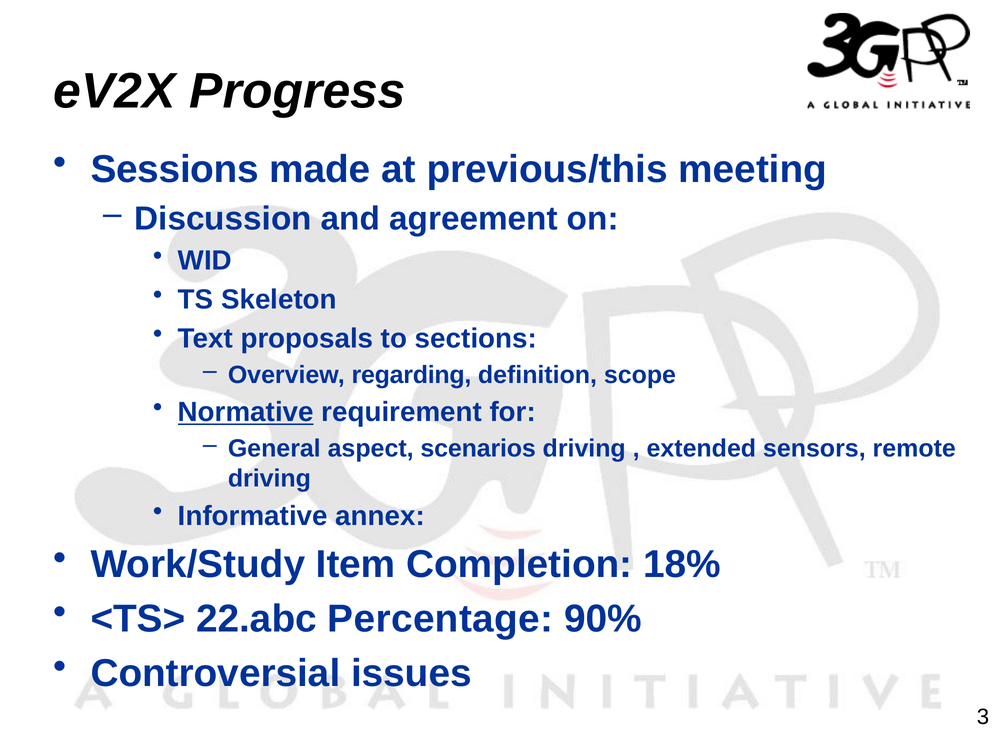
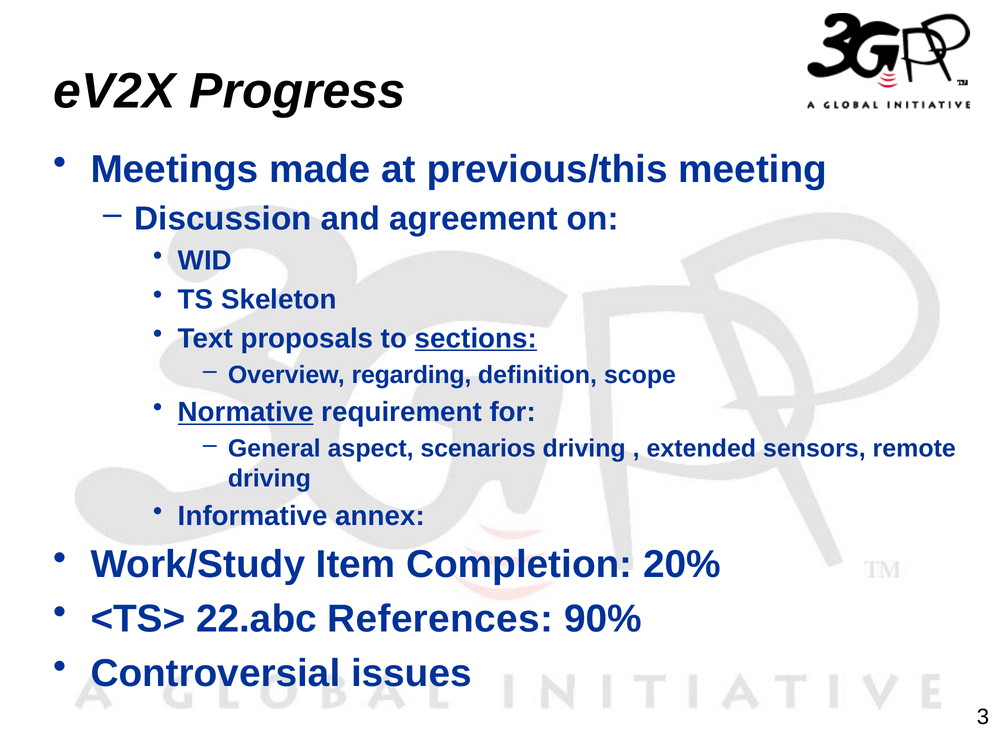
Sessions: Sessions -> Meetings
sections underline: none -> present
18%: 18% -> 20%
Percentage: Percentage -> References
